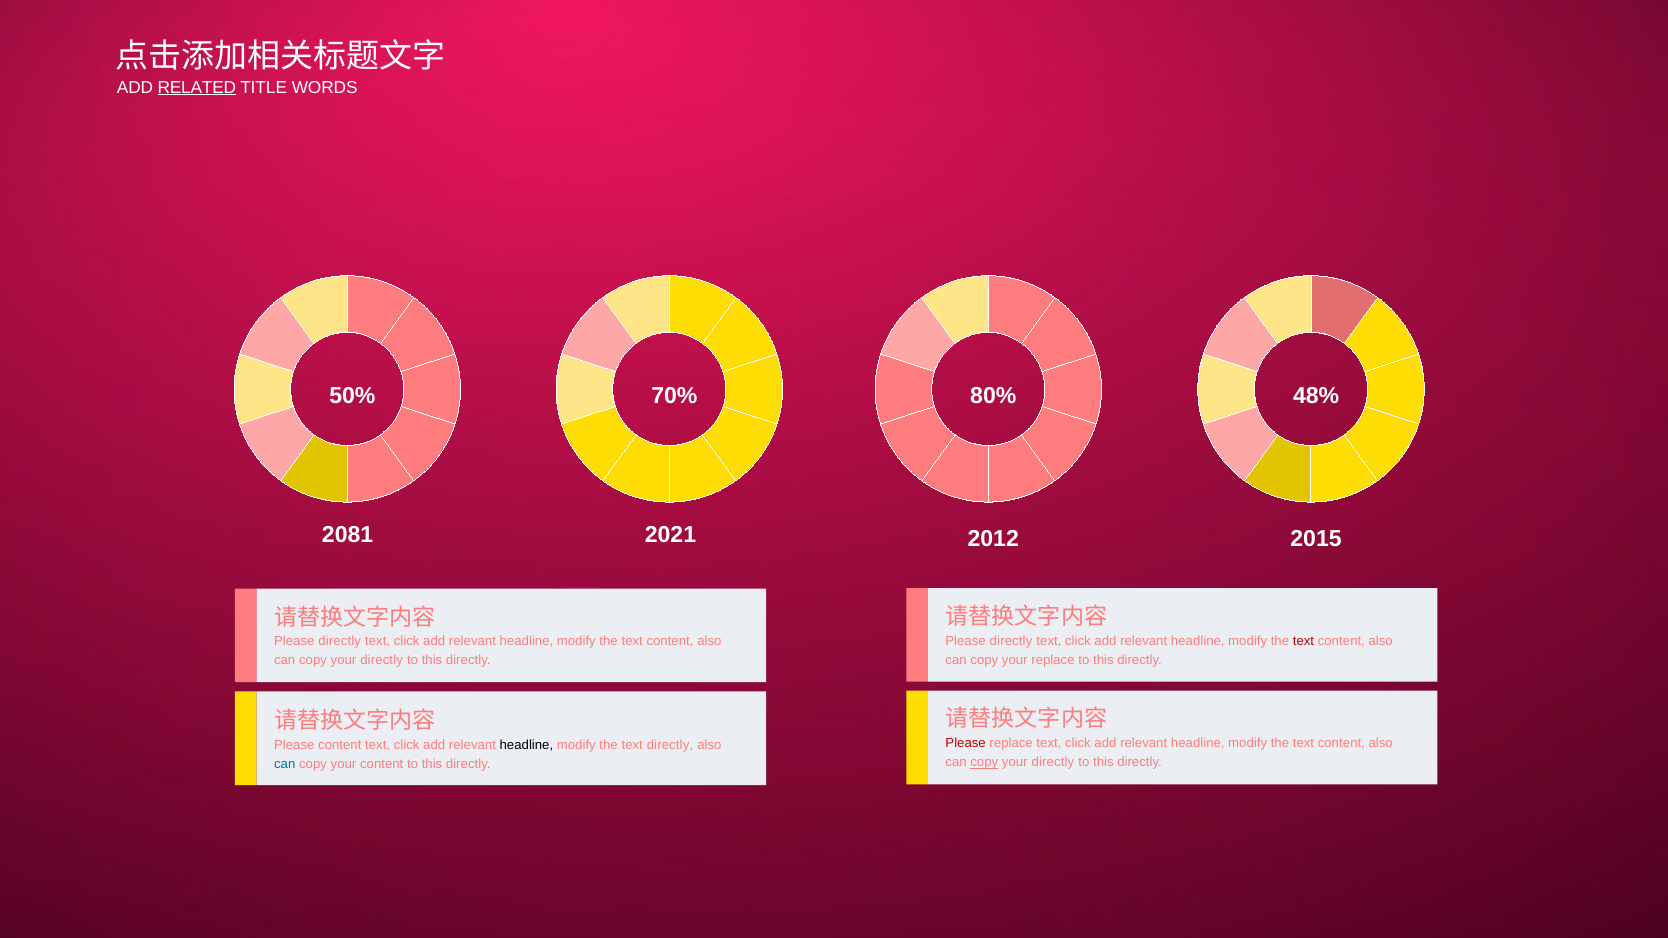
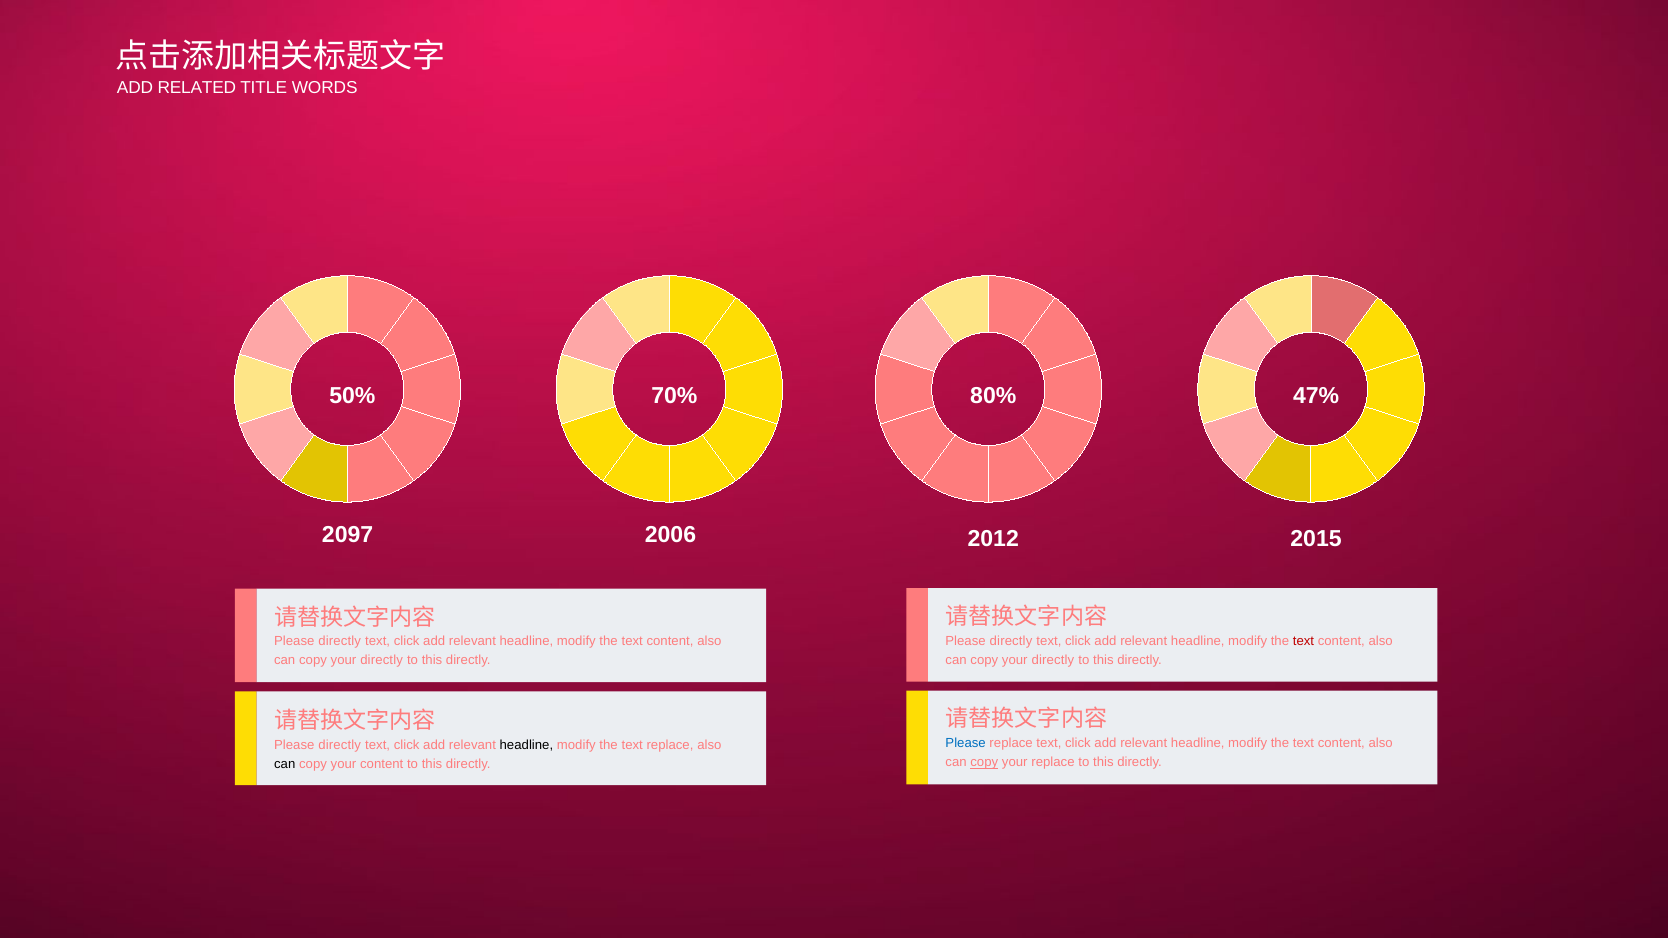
RELATED underline: present -> none
48%: 48% -> 47%
2081: 2081 -> 2097
2021: 2021 -> 2006
replace at (1053, 660): replace -> directly
Please at (966, 744) colour: red -> blue
content at (340, 745): content -> directly
text directly: directly -> replace
directly at (1053, 762): directly -> replace
can at (285, 764) colour: blue -> black
